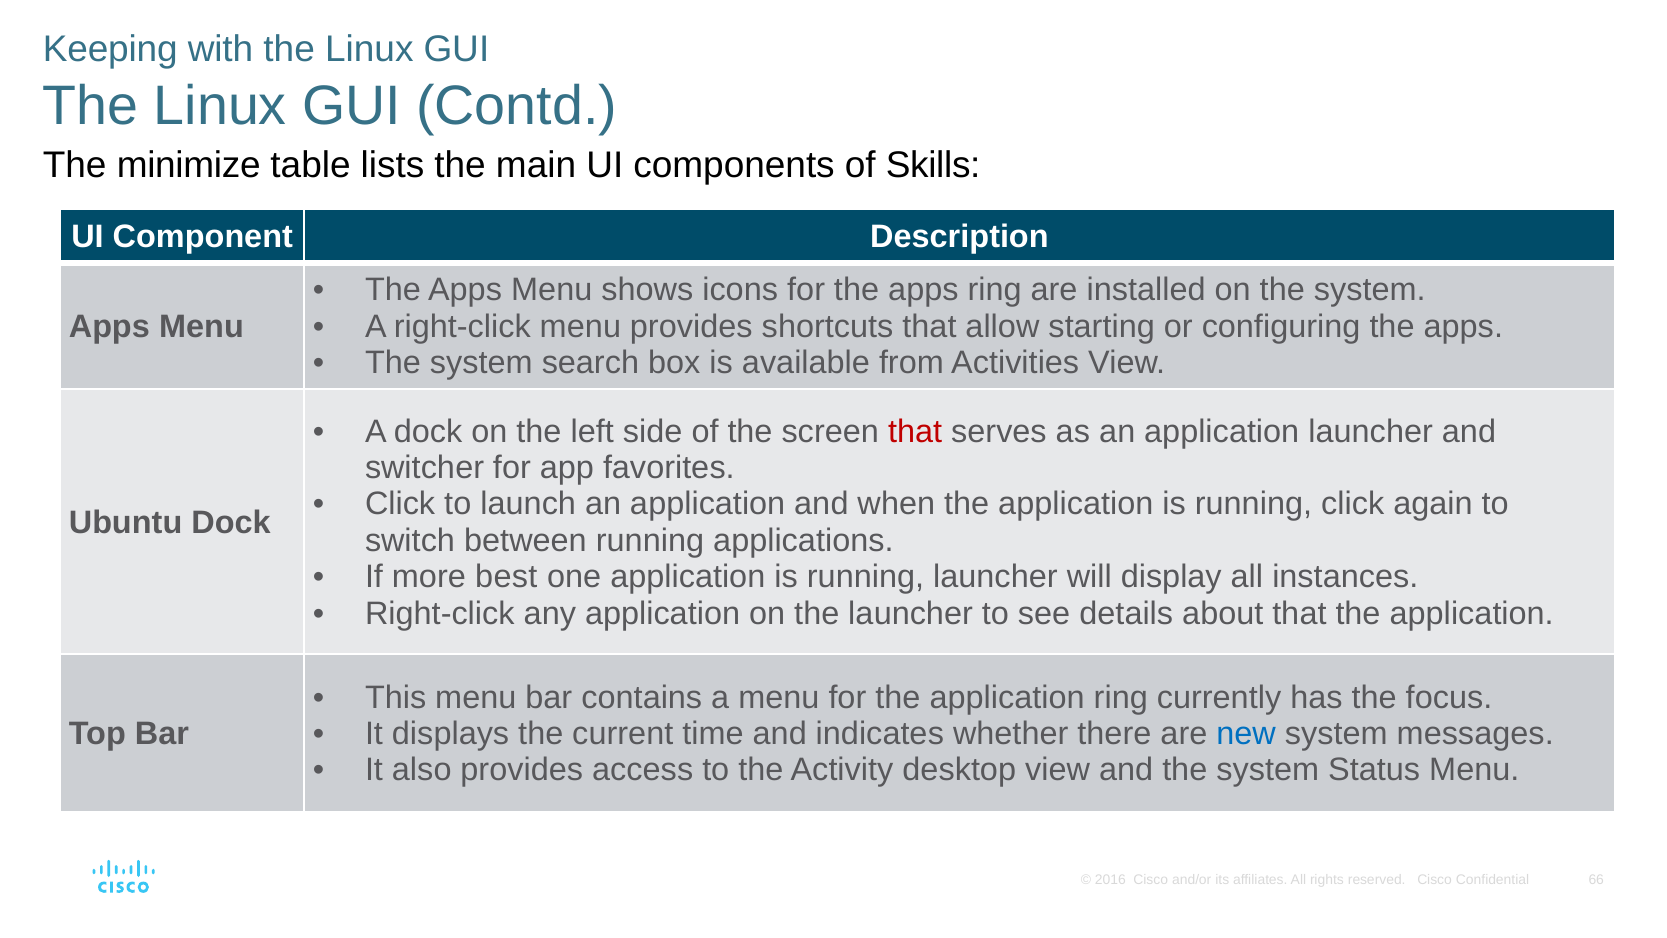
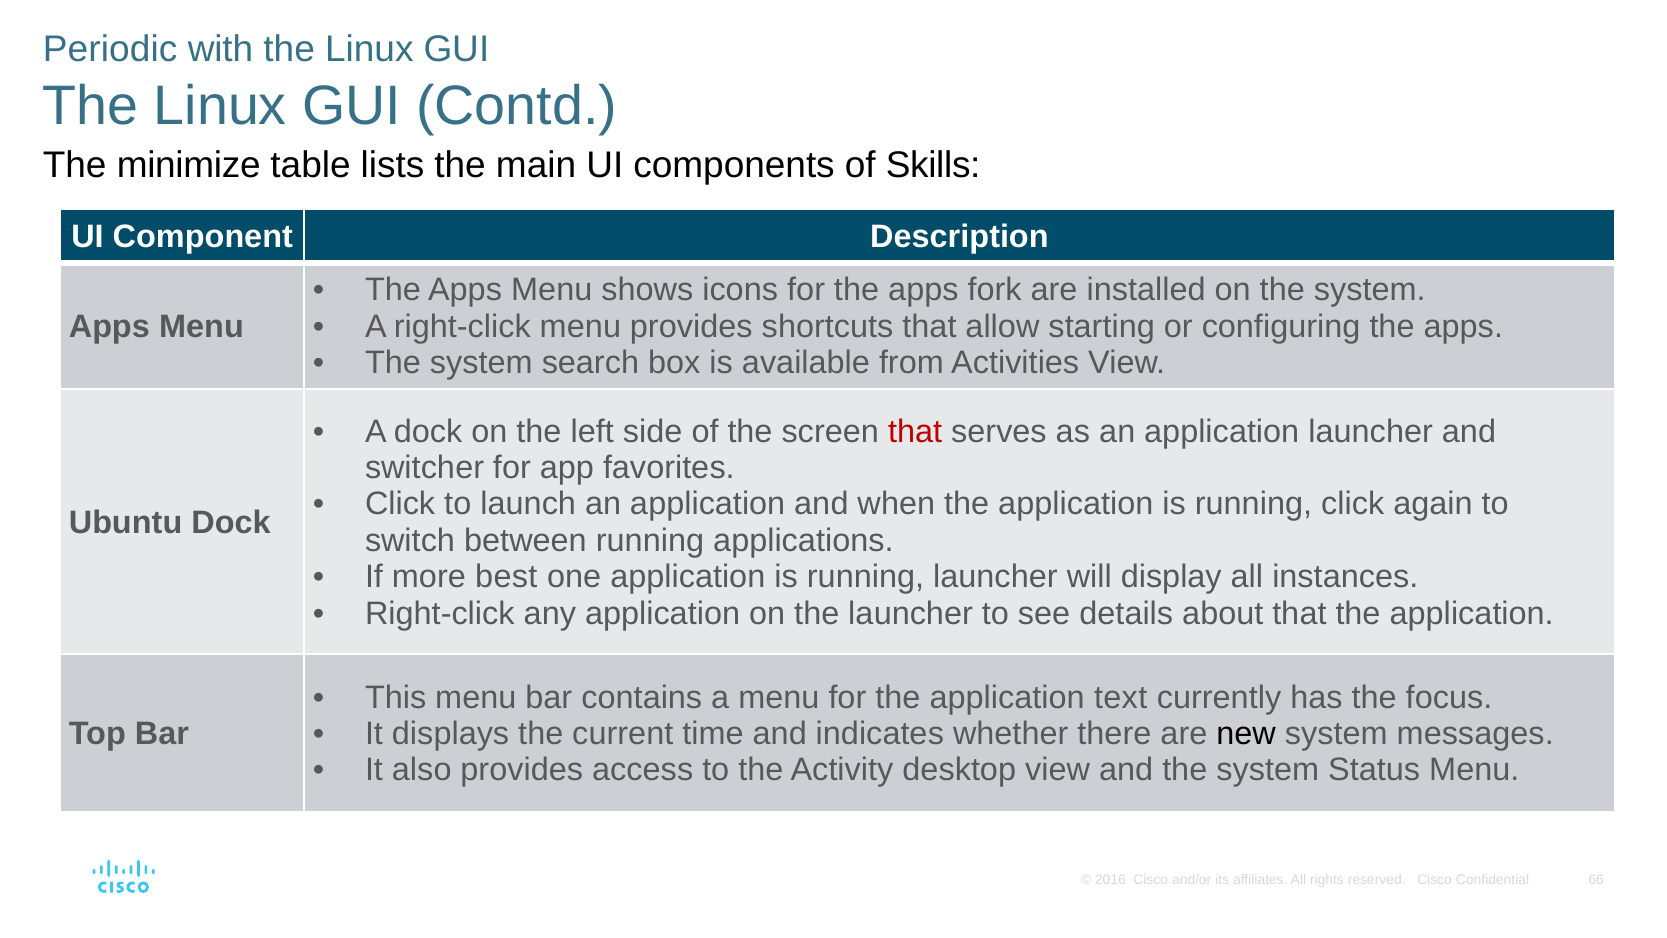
Keeping: Keeping -> Periodic
apps ring: ring -> fork
application ring: ring -> text
new colour: blue -> black
